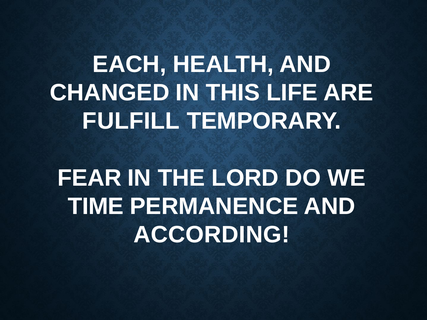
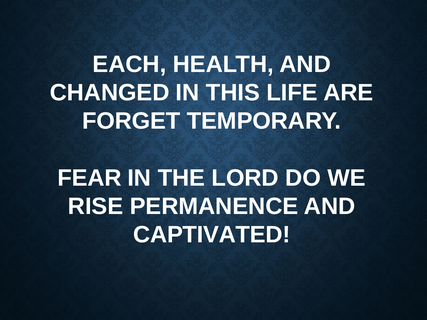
FULFILL: FULFILL -> FORGET
TIME: TIME -> RISE
ACCORDING: ACCORDING -> CAPTIVATED
